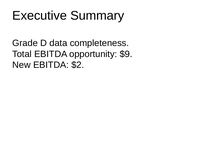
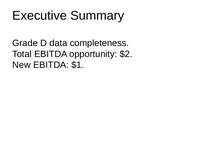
$9: $9 -> $2
$2: $2 -> $1
